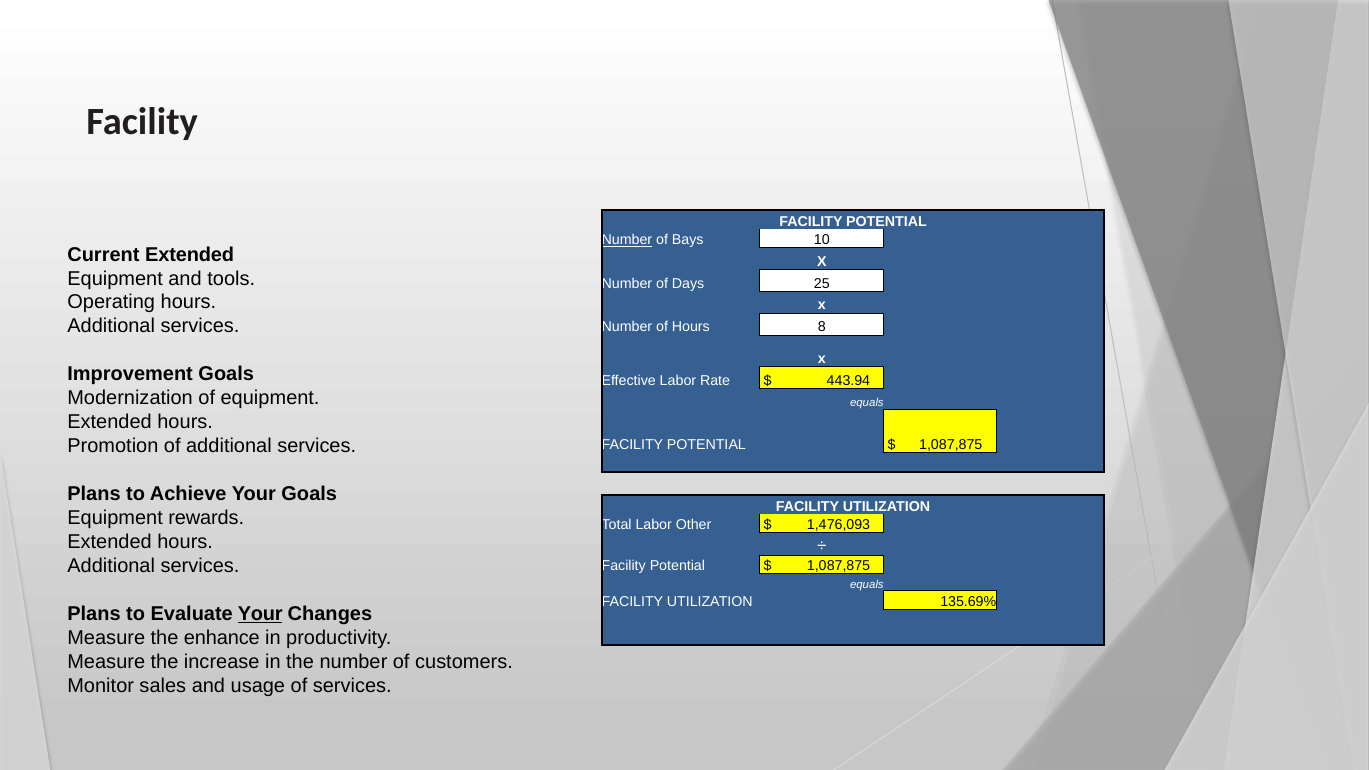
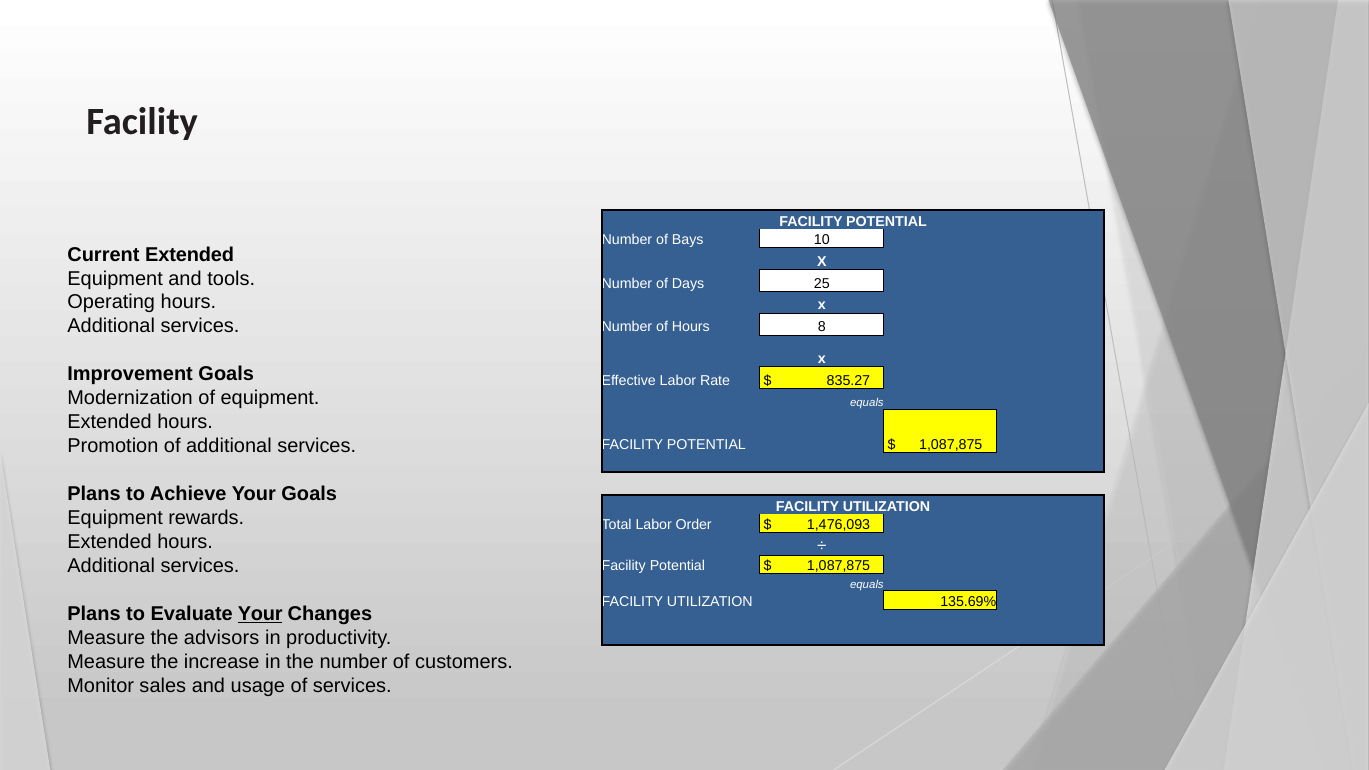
Number at (627, 240) underline: present -> none
443.94: 443.94 -> 835.27
Other: Other -> Order
enhance: enhance -> advisors
